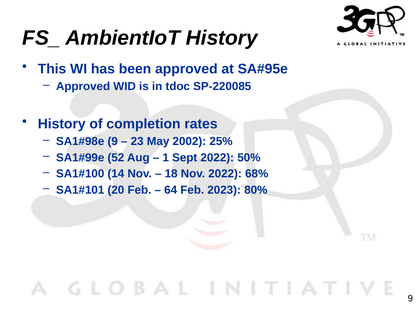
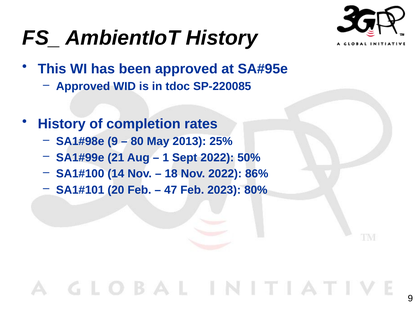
23: 23 -> 80
2002: 2002 -> 2013
52: 52 -> 21
68%: 68% -> 86%
64: 64 -> 47
